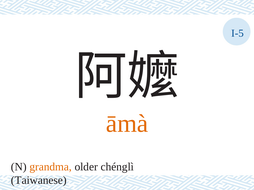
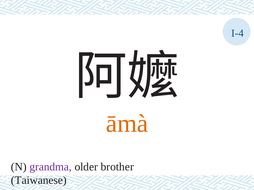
I-5: I-5 -> I-4
grandma colour: orange -> purple
chénglì: chénglì -> brother
